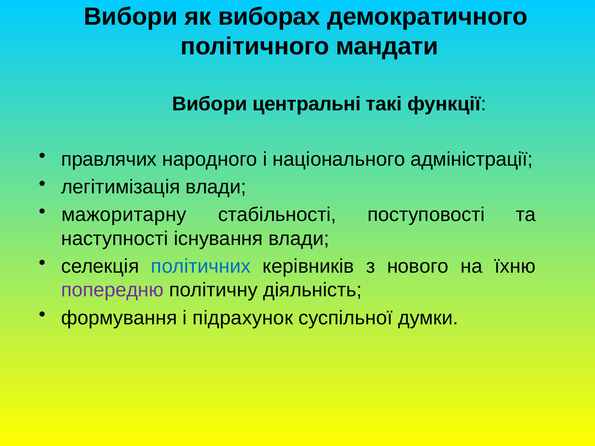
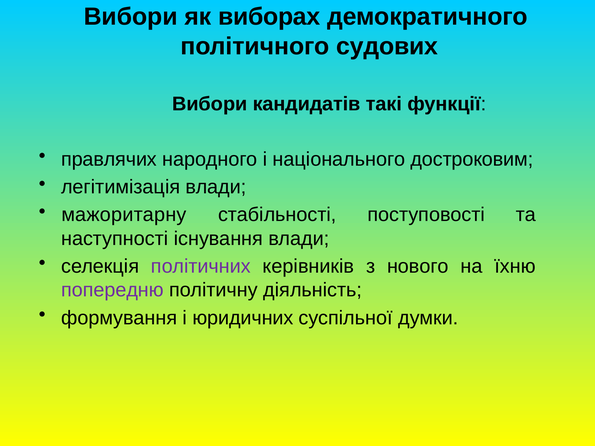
мандати: мандати -> судових
центральні: центральні -> кандидатів
адміністрації: адміністрації -> достроковим
політичних colour: blue -> purple
підрахунок: підрахунок -> юридичних
